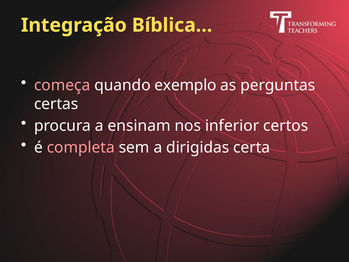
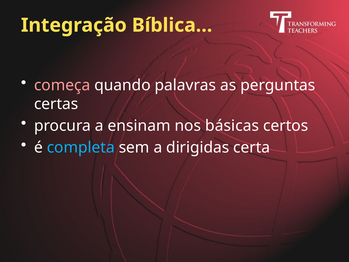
exemplo: exemplo -> palavras
inferior: inferior -> básicas
completa colour: pink -> light blue
